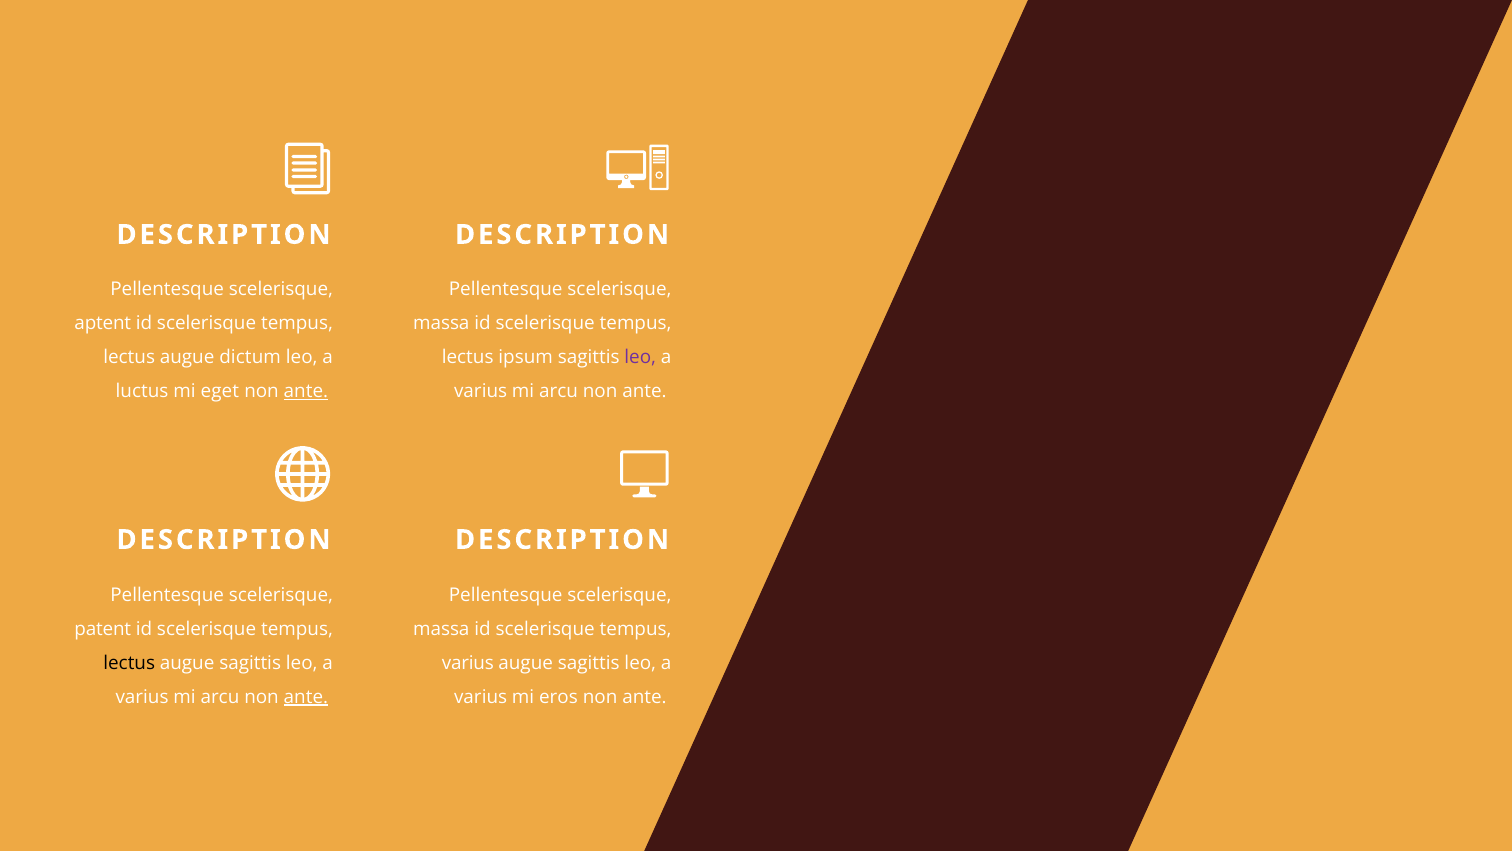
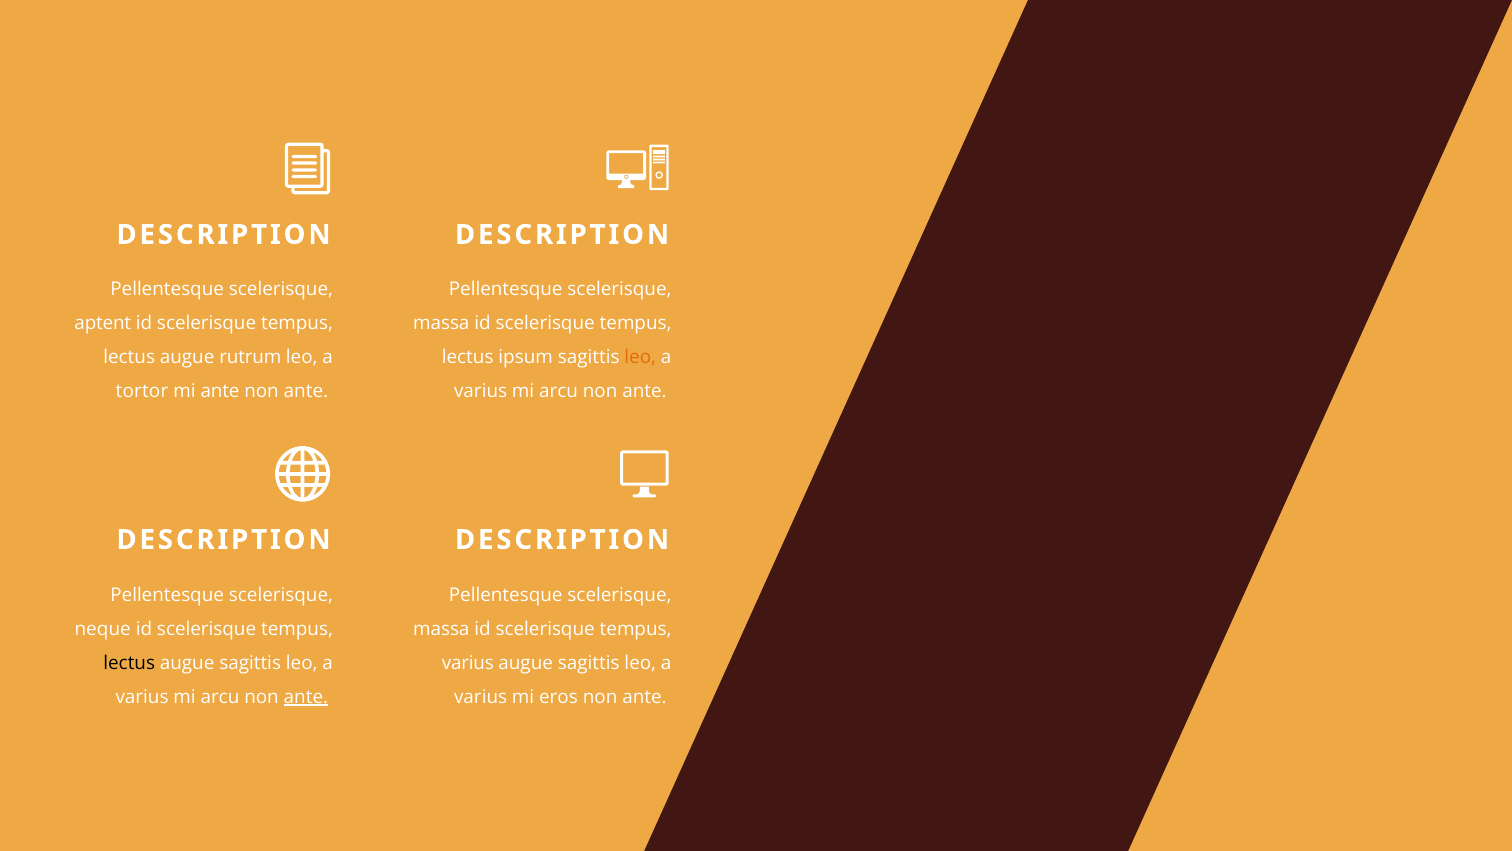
dictum: dictum -> rutrum
leo at (640, 358) colour: purple -> orange
luctus: luctus -> tortor
mi eget: eget -> ante
ante at (306, 392) underline: present -> none
patent: patent -> neque
